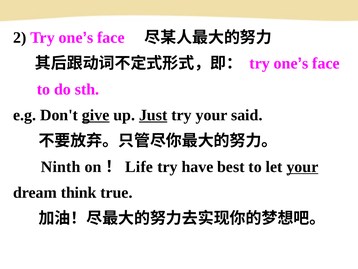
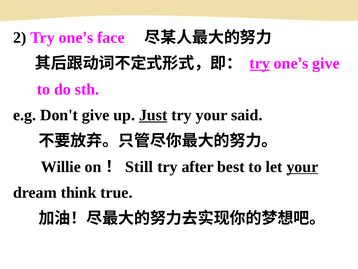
try at (260, 63) underline: none -> present
face at (326, 63): face -> give
give at (96, 115) underline: present -> none
Ninth: Ninth -> Willie
Life: Life -> Still
have: have -> after
